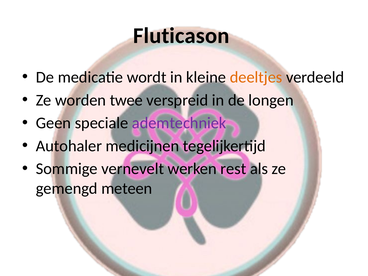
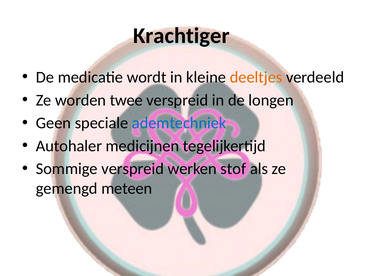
Fluticason: Fluticason -> Krachtiger
ademtechniek colour: purple -> blue
Sommige vernevelt: vernevelt -> verspreid
rest: rest -> stof
